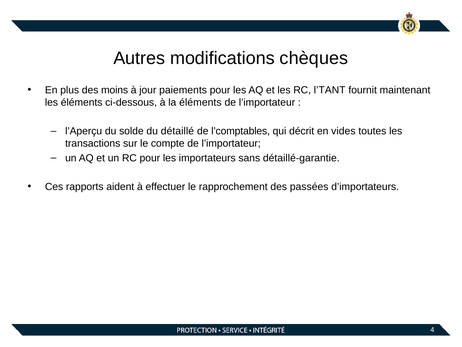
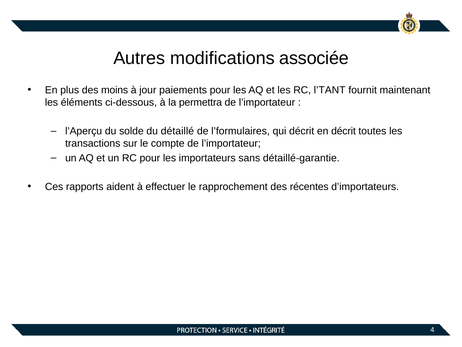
chèques: chèques -> associée
la éléments: éléments -> permettra
l’comptables: l’comptables -> l’formulaires
en vides: vides -> décrit
passées: passées -> récentes
